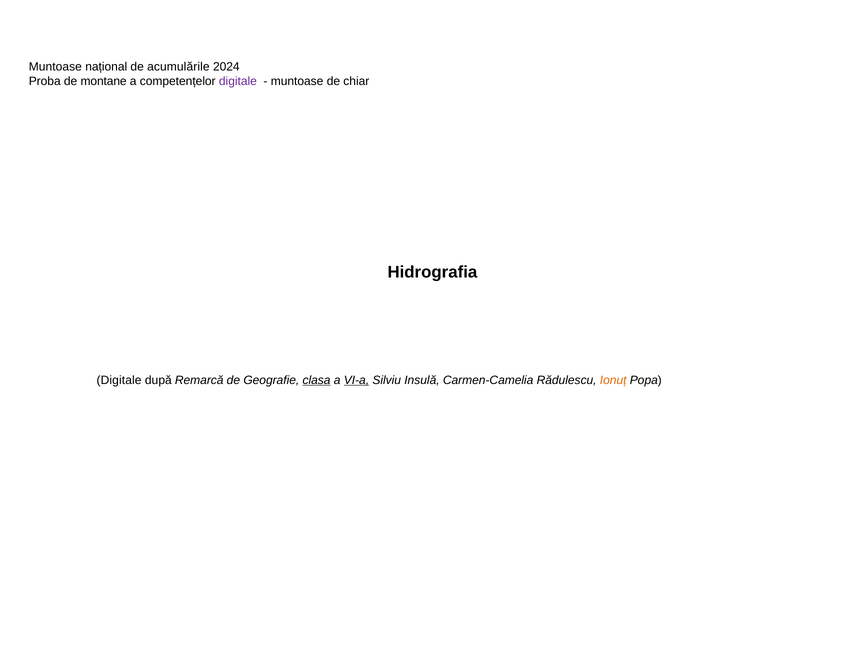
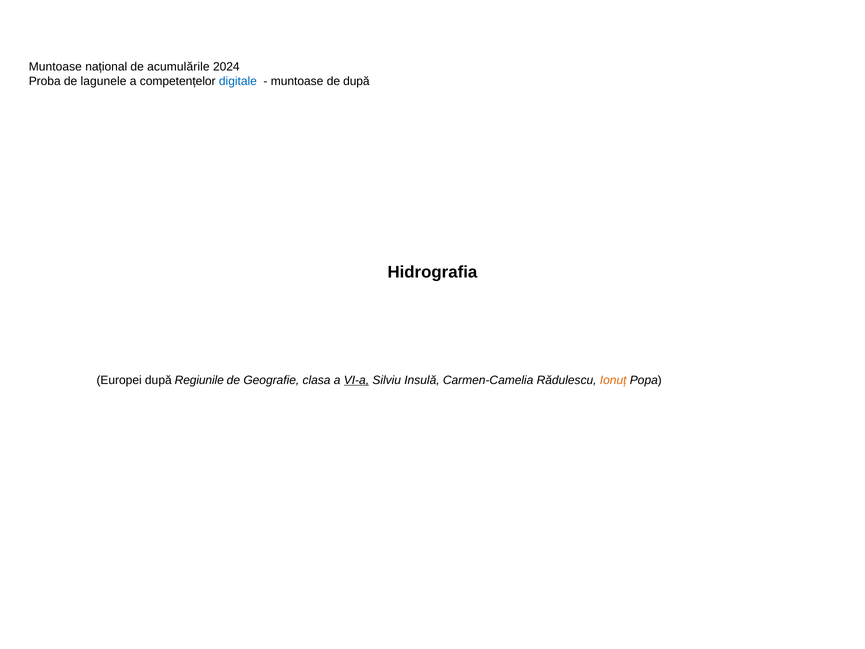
montane: montane -> lagunele
digitale at (238, 81) colour: purple -> blue
de chiar: chiar -> după
Digitale at (119, 380): Digitale -> Europei
Remarcă: Remarcă -> Regiunile
clasa underline: present -> none
